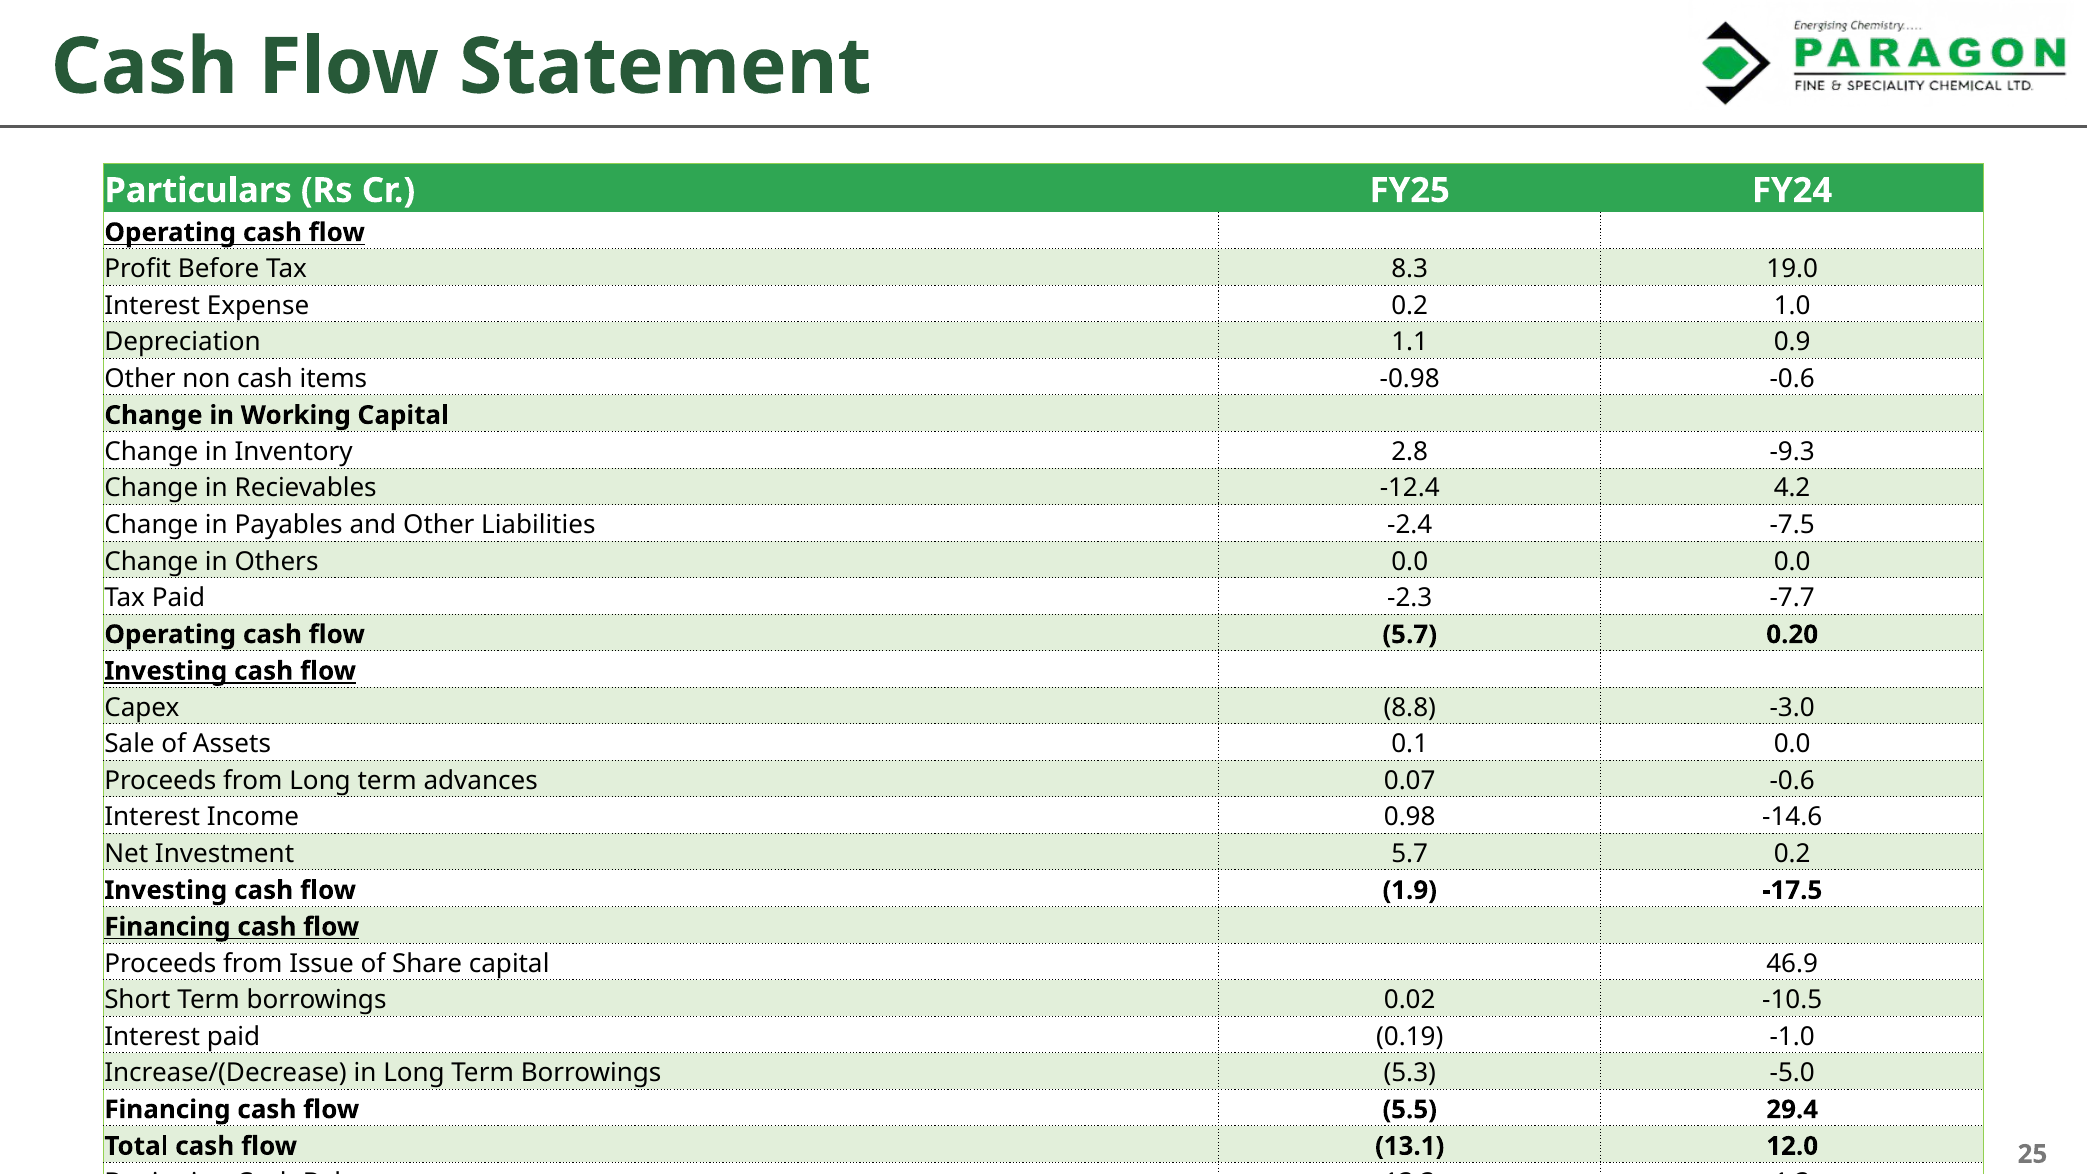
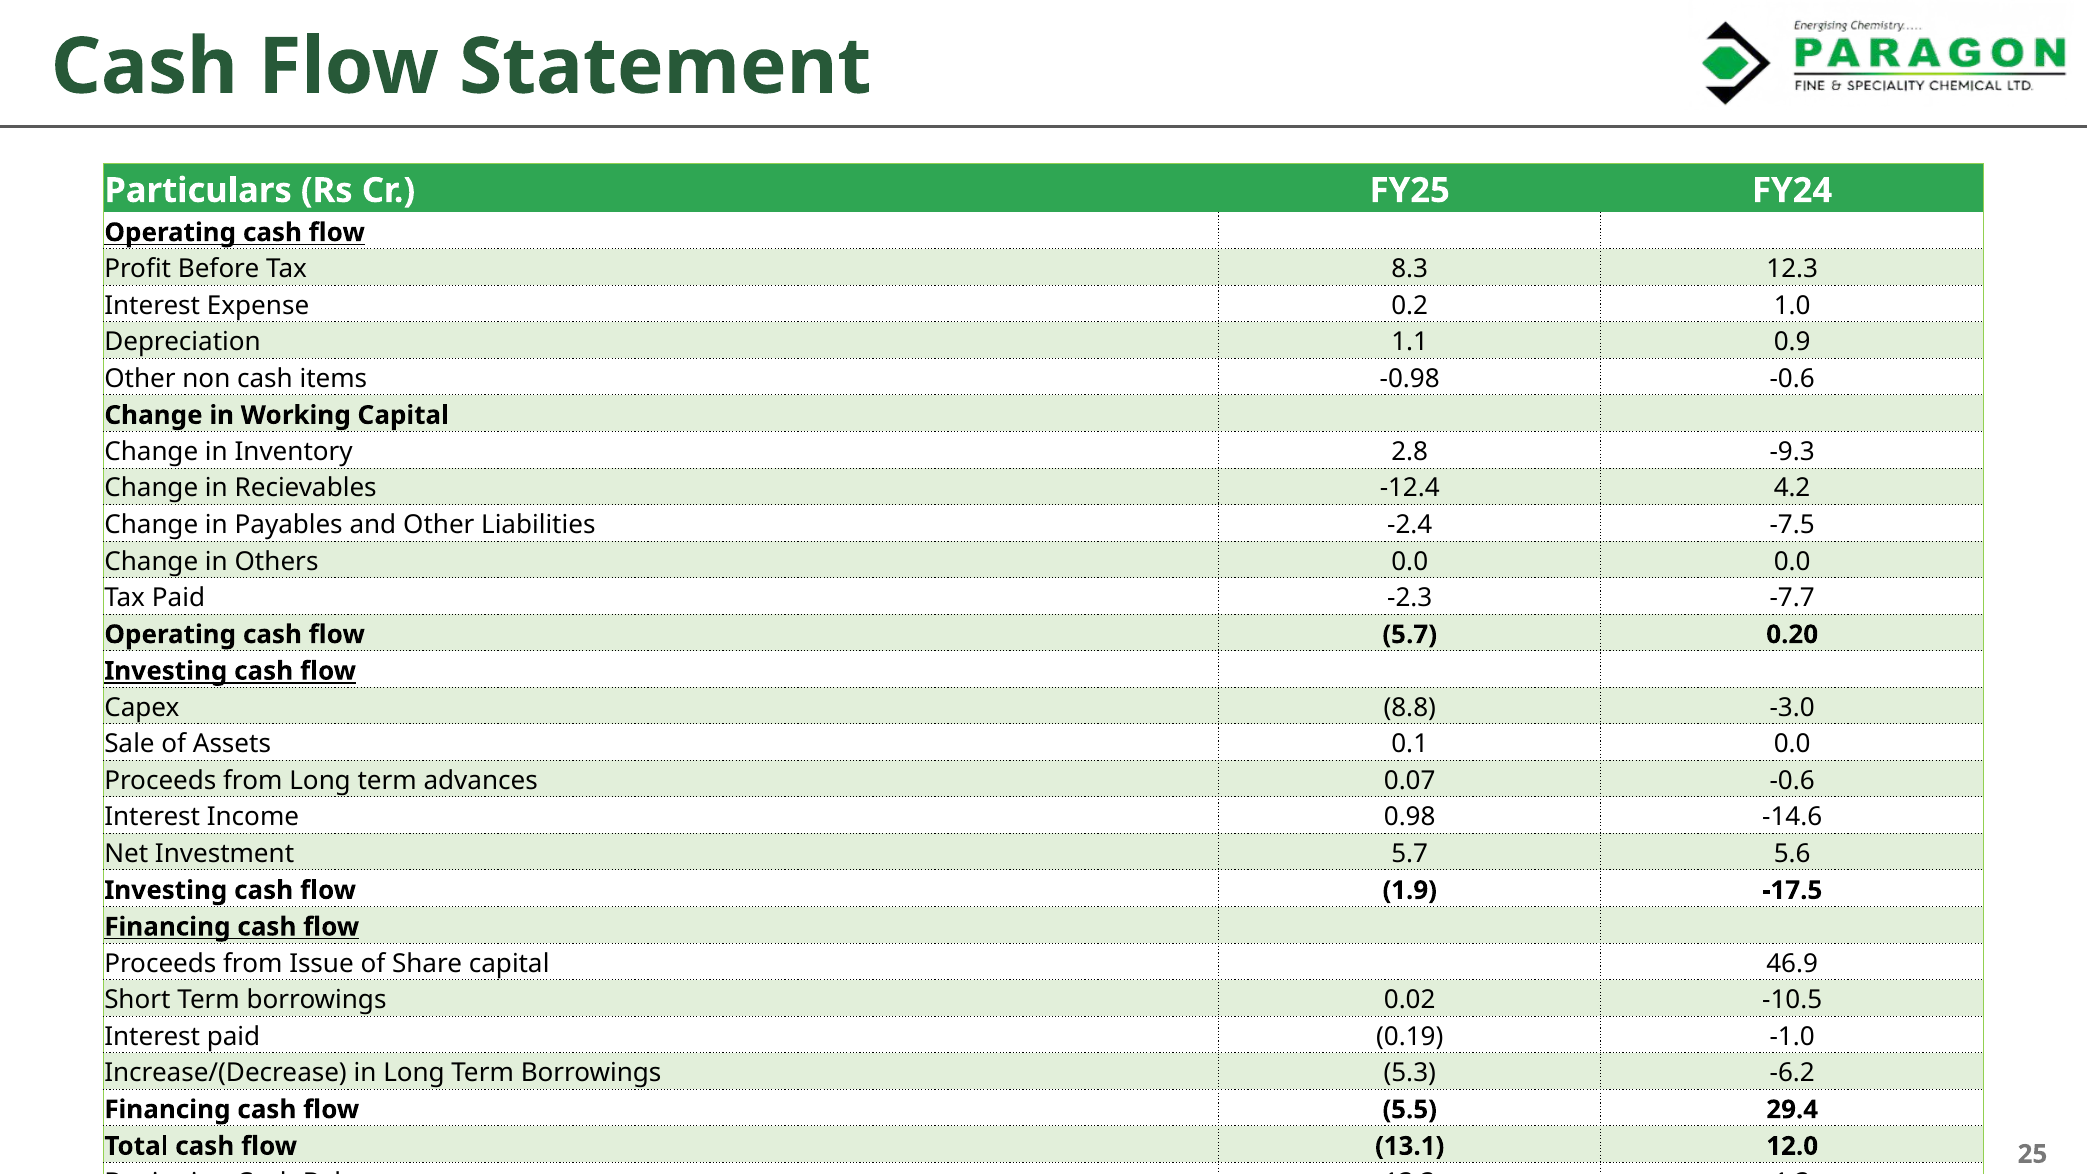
19.0: 19.0 -> 12.3
5.7 0.2: 0.2 -> 5.6
-5.0: -5.0 -> -6.2
